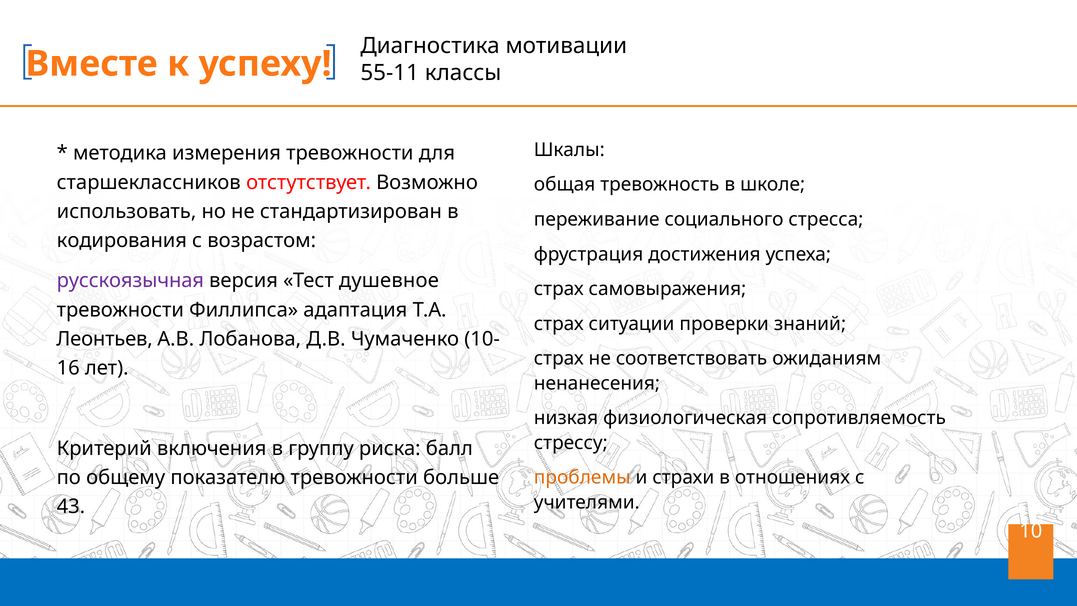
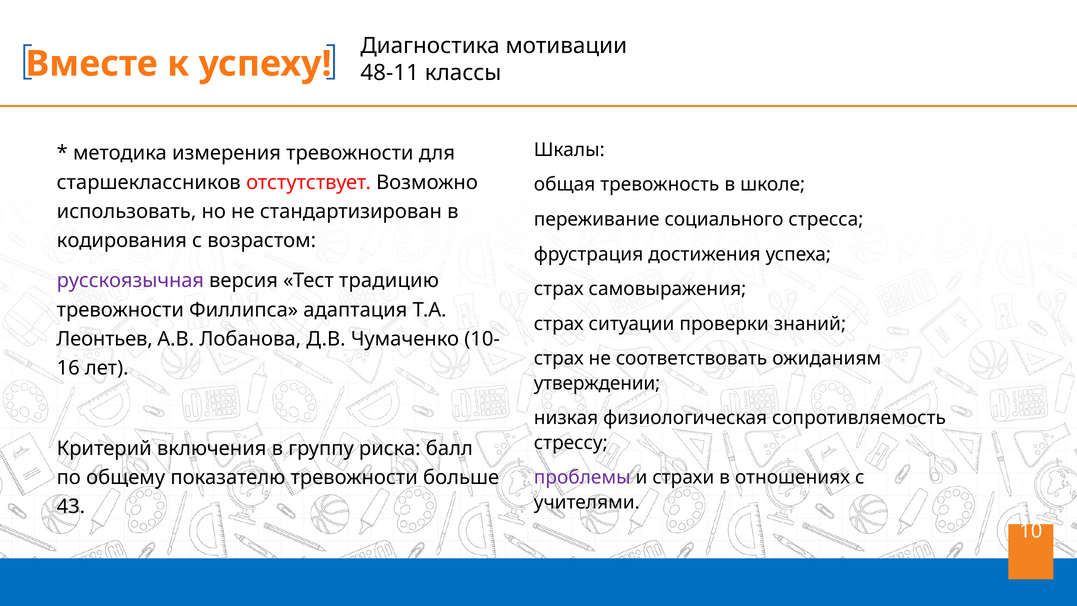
55-11: 55-11 -> 48-11
душевное: душевное -> традицию
ненанесения: ненанесения -> утверждении
проблемы colour: orange -> purple
